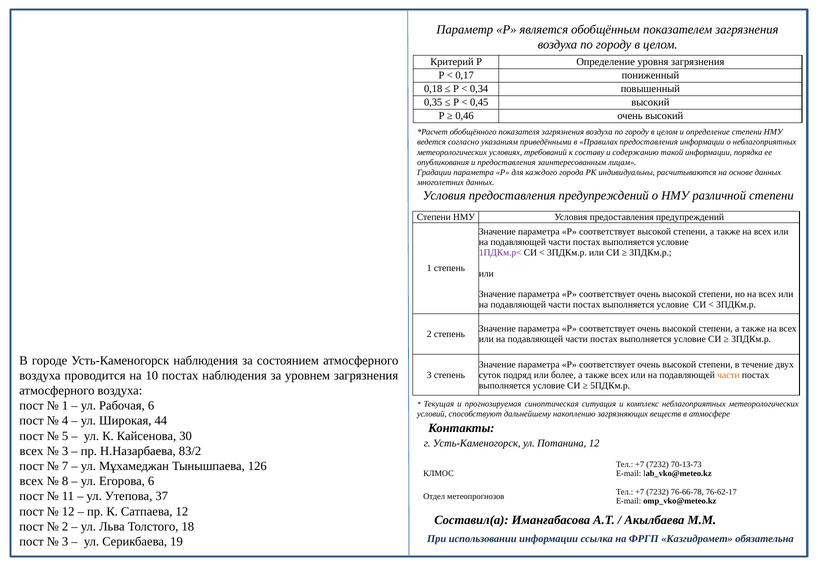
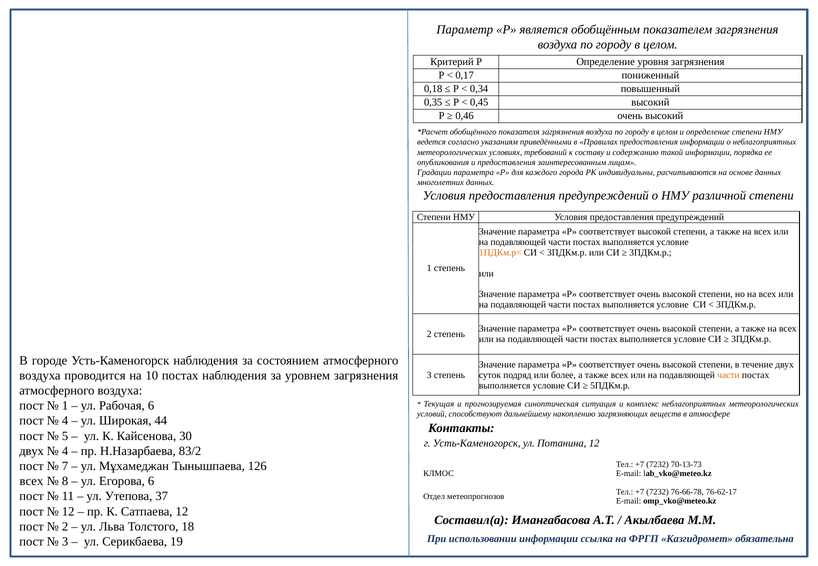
1ПДКм.р< colour: purple -> orange
всех at (31, 451): всех -> двух
3 at (65, 451): 3 -> 4
